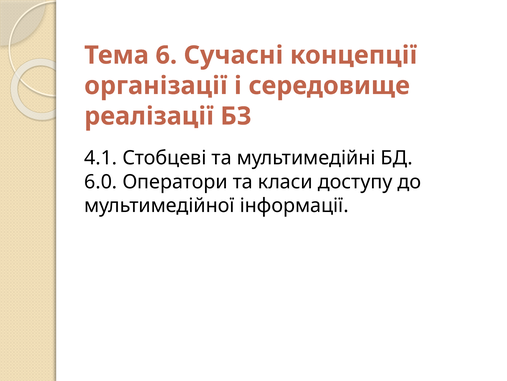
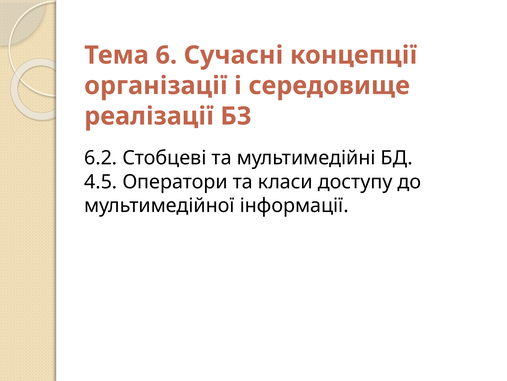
4.1: 4.1 -> 6.2
6.0: 6.0 -> 4.5
